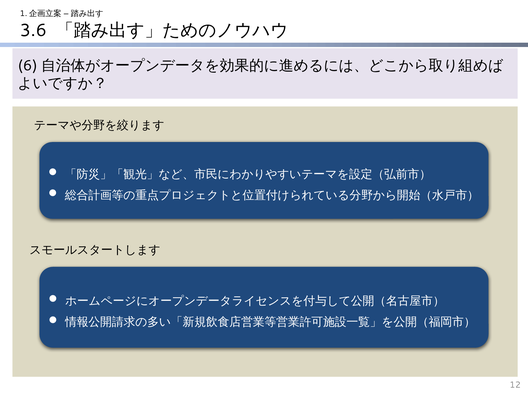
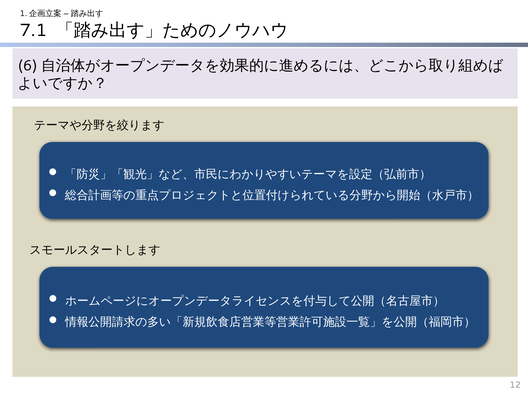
3.6: 3.6 -> 7.1
